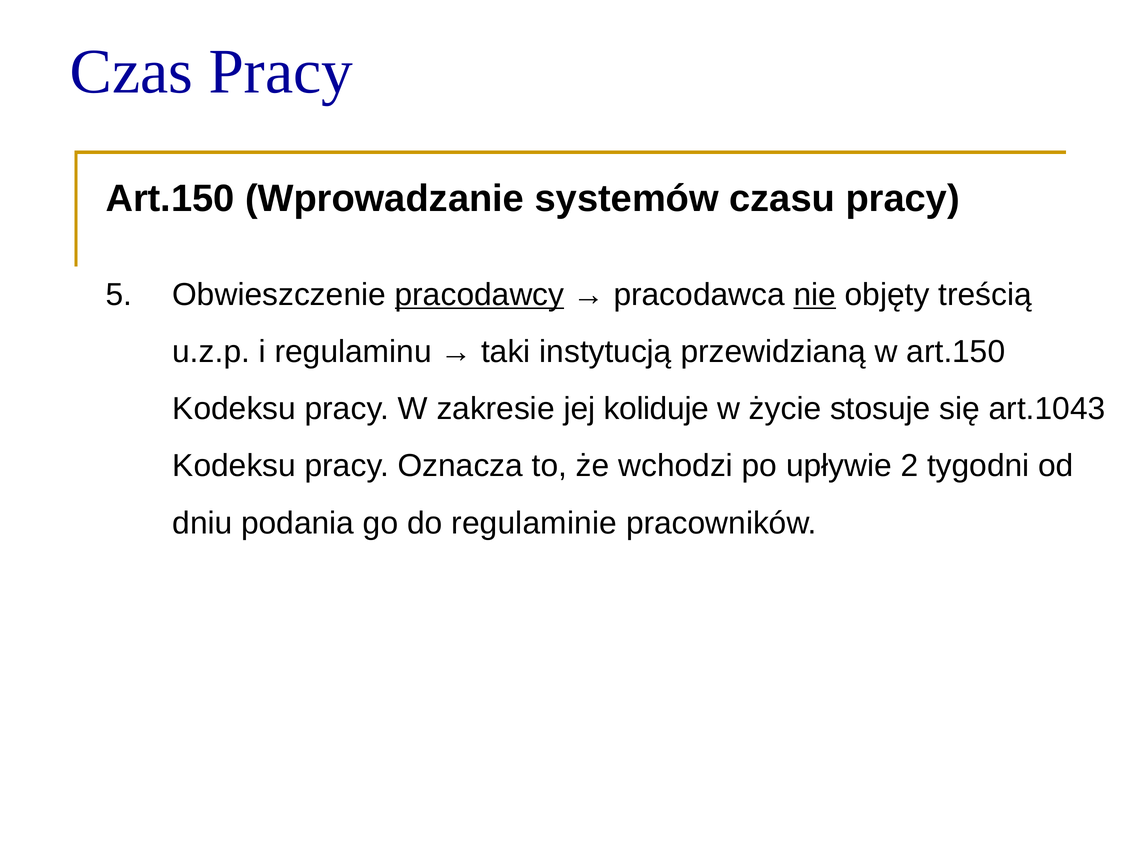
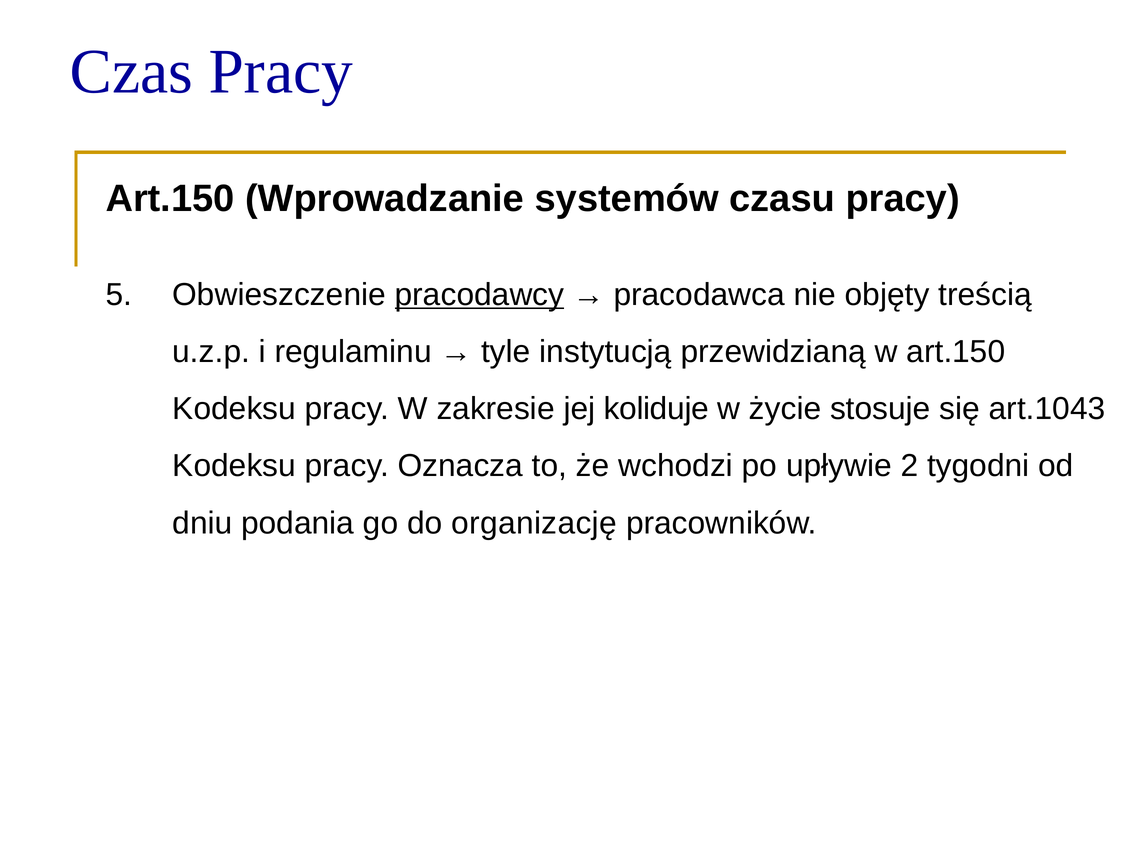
nie underline: present -> none
taki: taki -> tyle
regulaminie: regulaminie -> organizację
